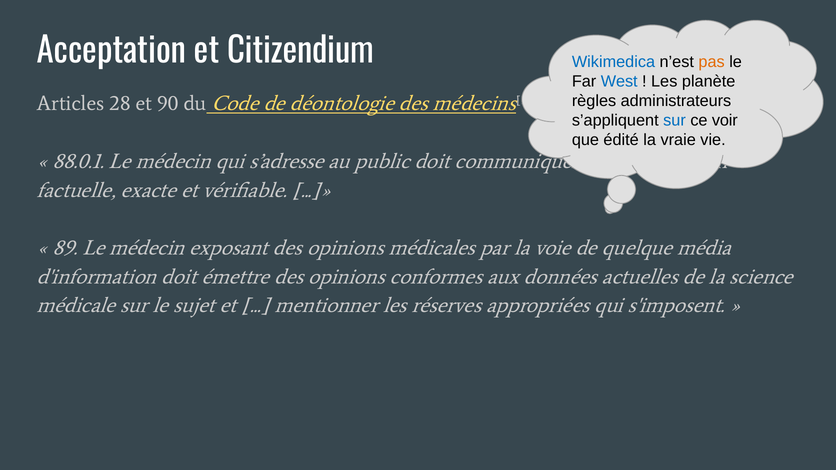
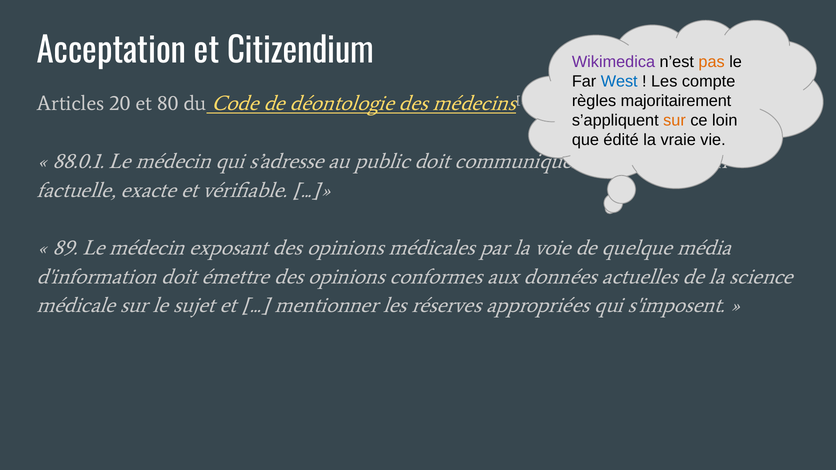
Wikimedica colour: blue -> purple
planète: planète -> compte
administrateurs: administrateurs -> majoritairement
28: 28 -> 20
90: 90 -> 80
sur at (674, 121) colour: blue -> orange
voir: voir -> loin
